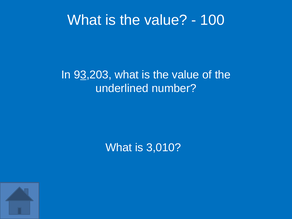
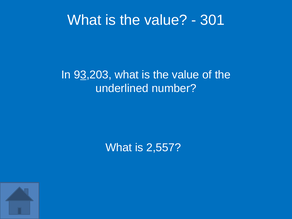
100: 100 -> 301
3,010: 3,010 -> 2,557
